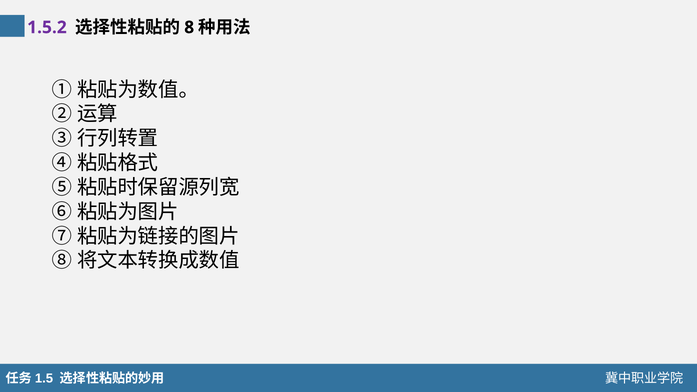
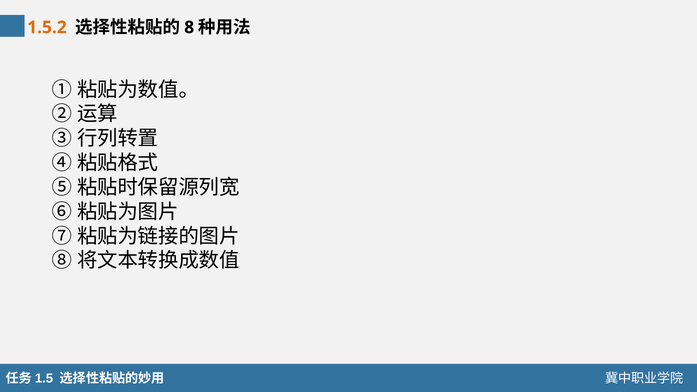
1.5.2 colour: purple -> orange
